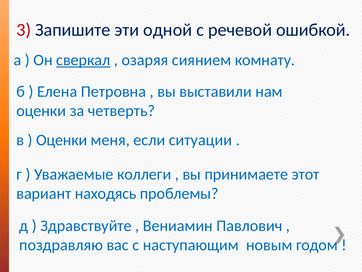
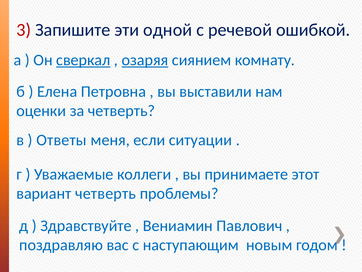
озаряя underline: none -> present
Оценки at (62, 140): Оценки -> Ответы
вариант находясь: находясь -> четверть
